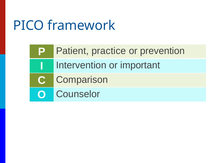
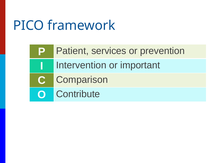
practice: practice -> services
Counselor: Counselor -> Contribute
